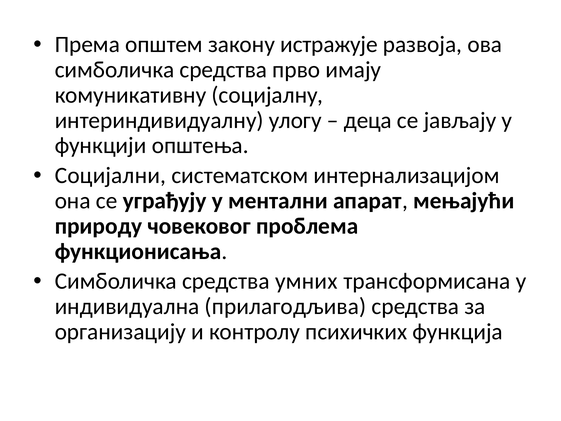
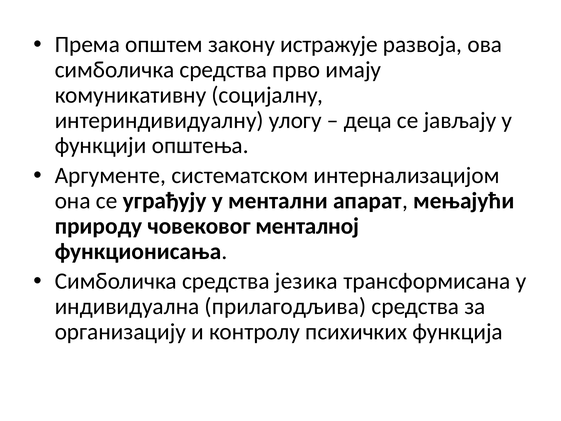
Социјални: Социјални -> Аргументе
проблема: проблема -> менталној
умних: умних -> језика
